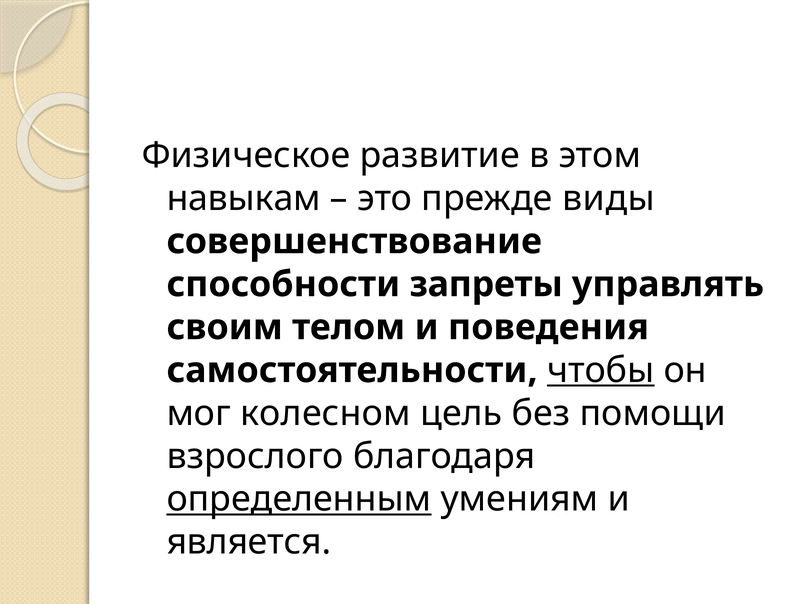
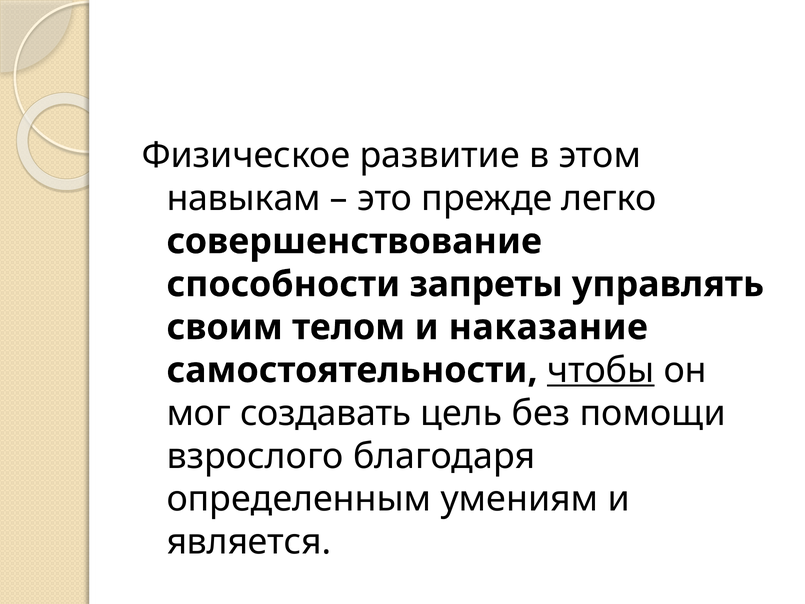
виды: виды -> легко
поведения: поведения -> наказание
колесном: колесном -> создавать
определенным underline: present -> none
